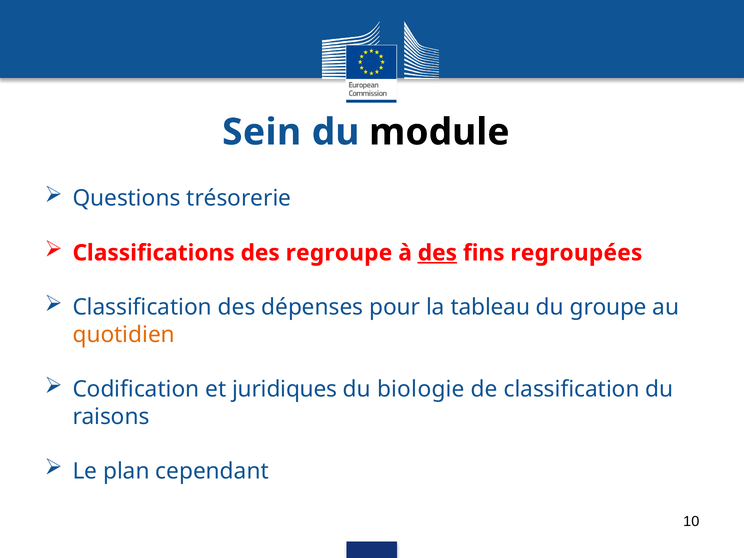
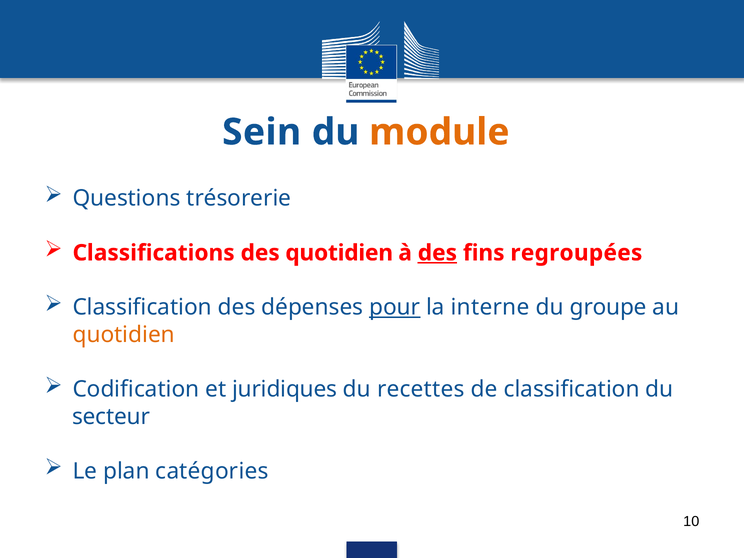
module colour: black -> orange
des regroupe: regroupe -> quotidien
pour underline: none -> present
tableau: tableau -> interne
biologie: biologie -> recettes
raisons: raisons -> secteur
cependant: cependant -> catégories
